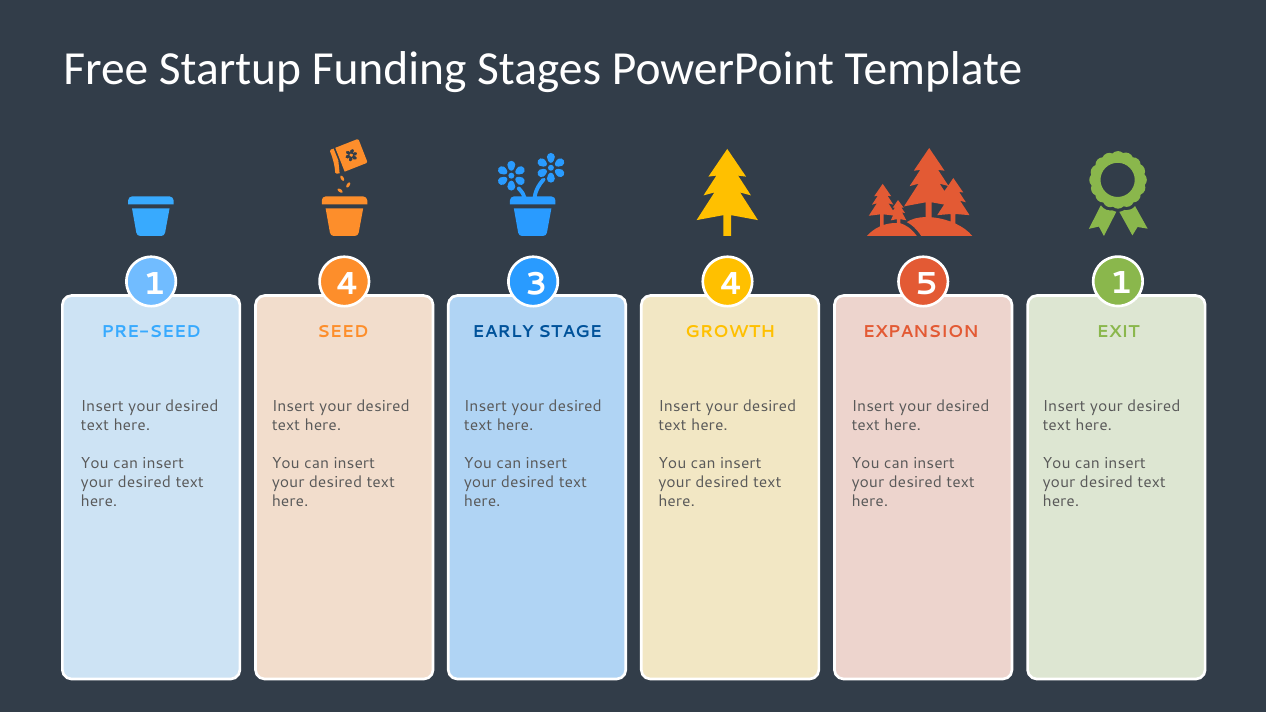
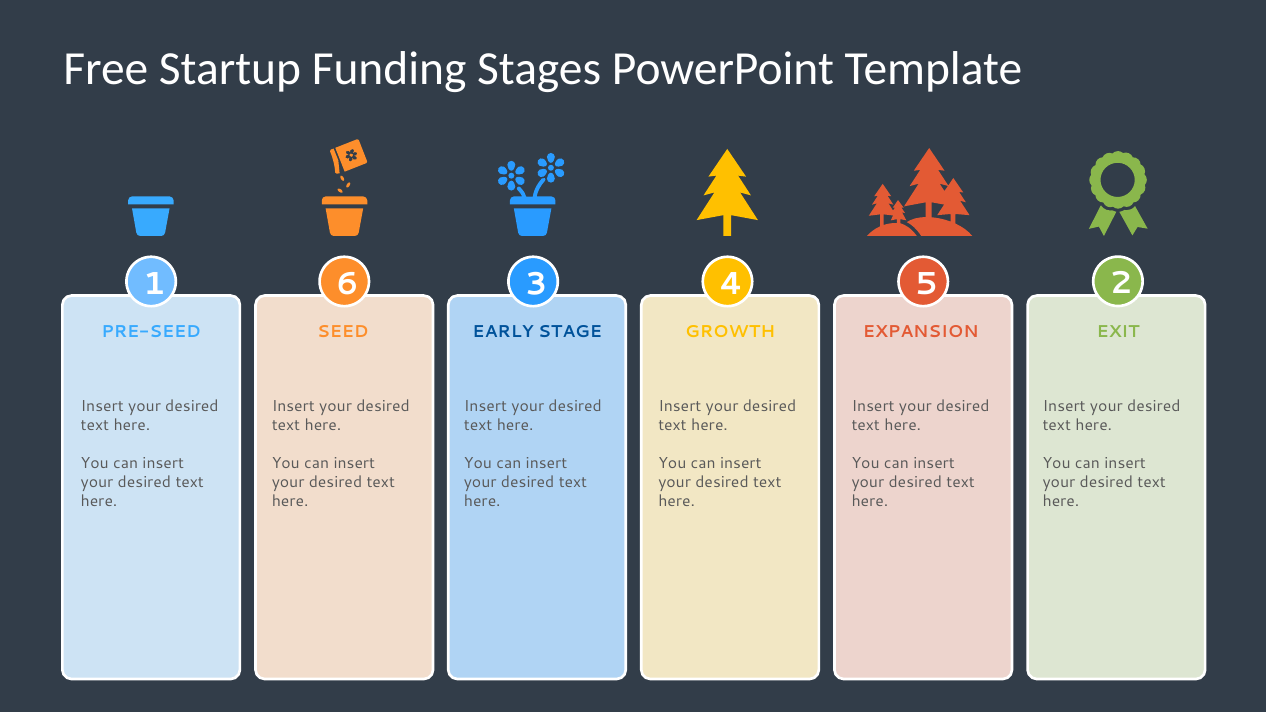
1 4: 4 -> 6
5 1: 1 -> 2
